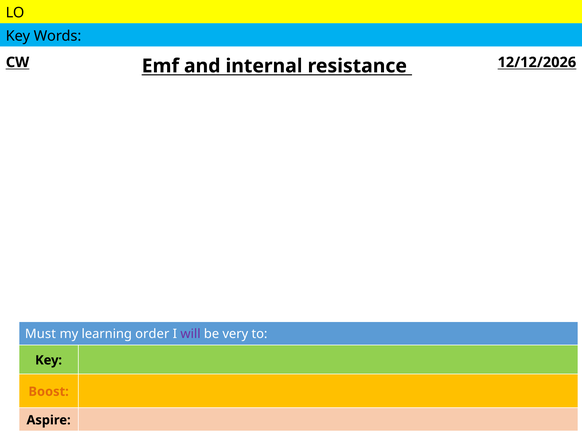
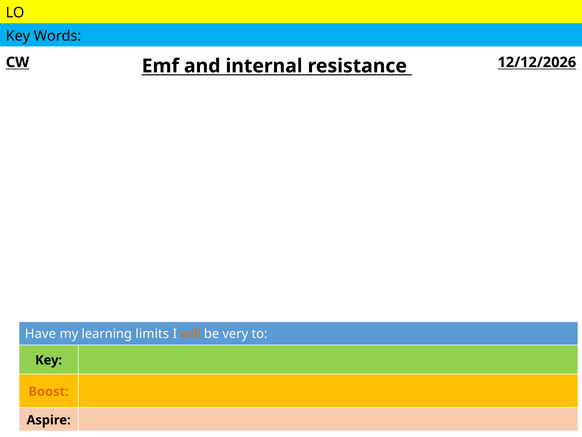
Must: Must -> Have
order: order -> limits
will colour: purple -> orange
